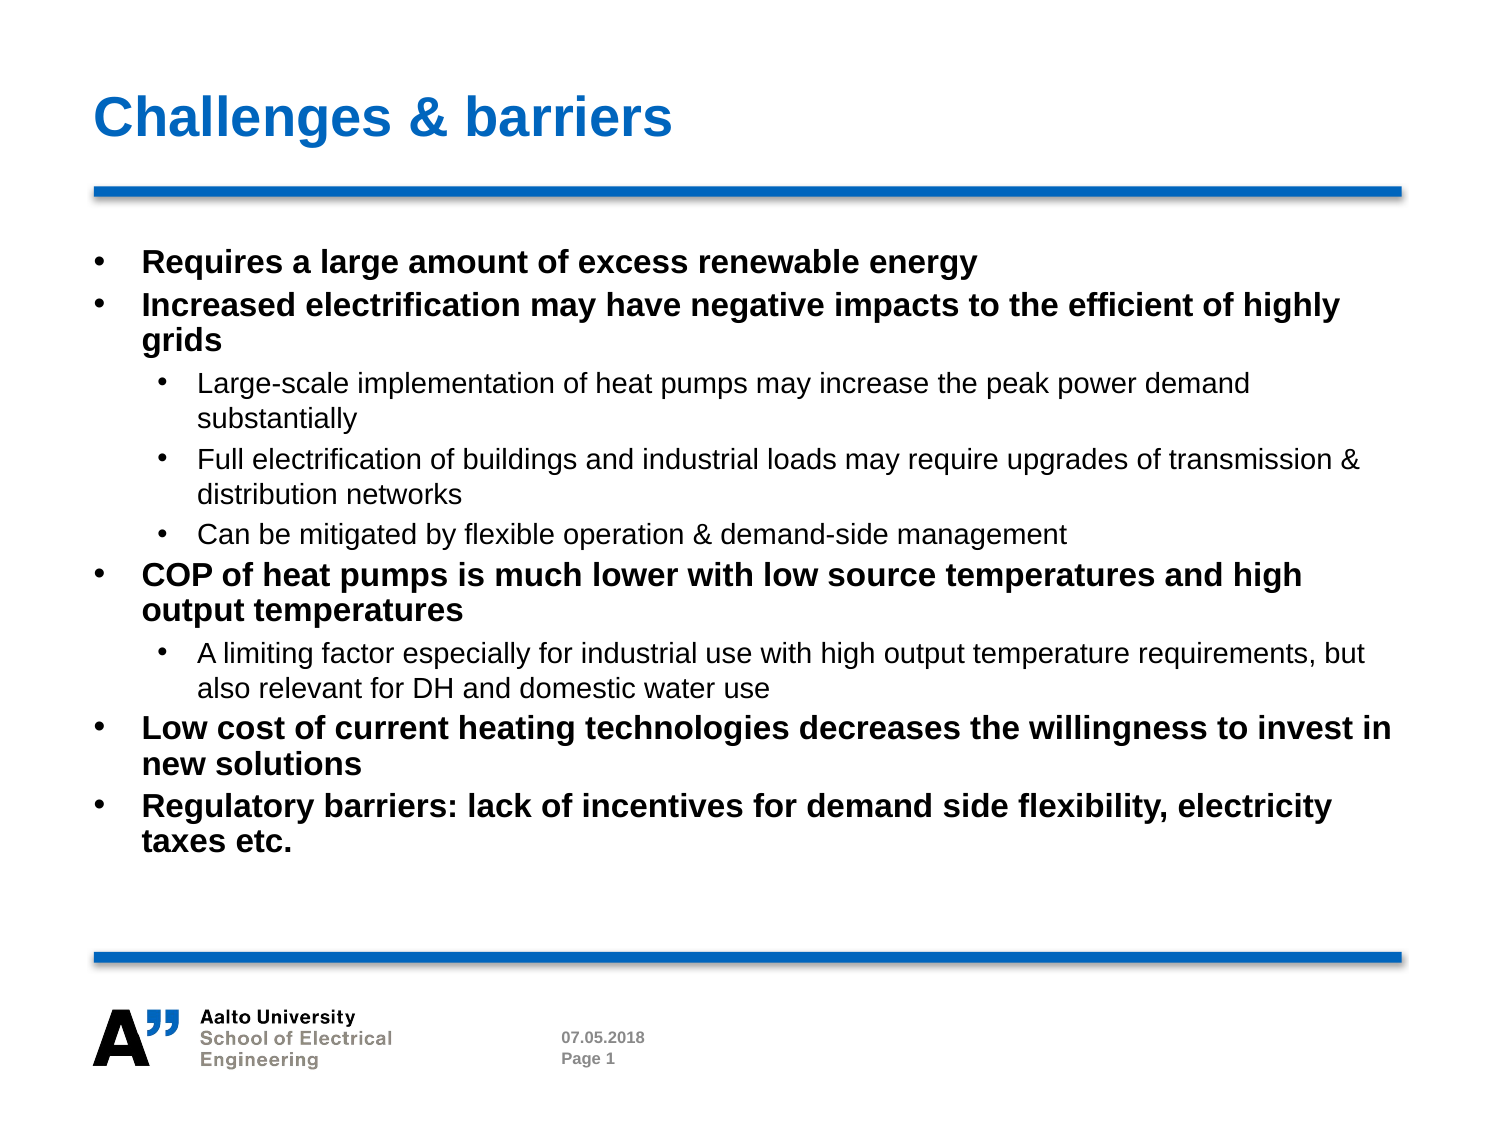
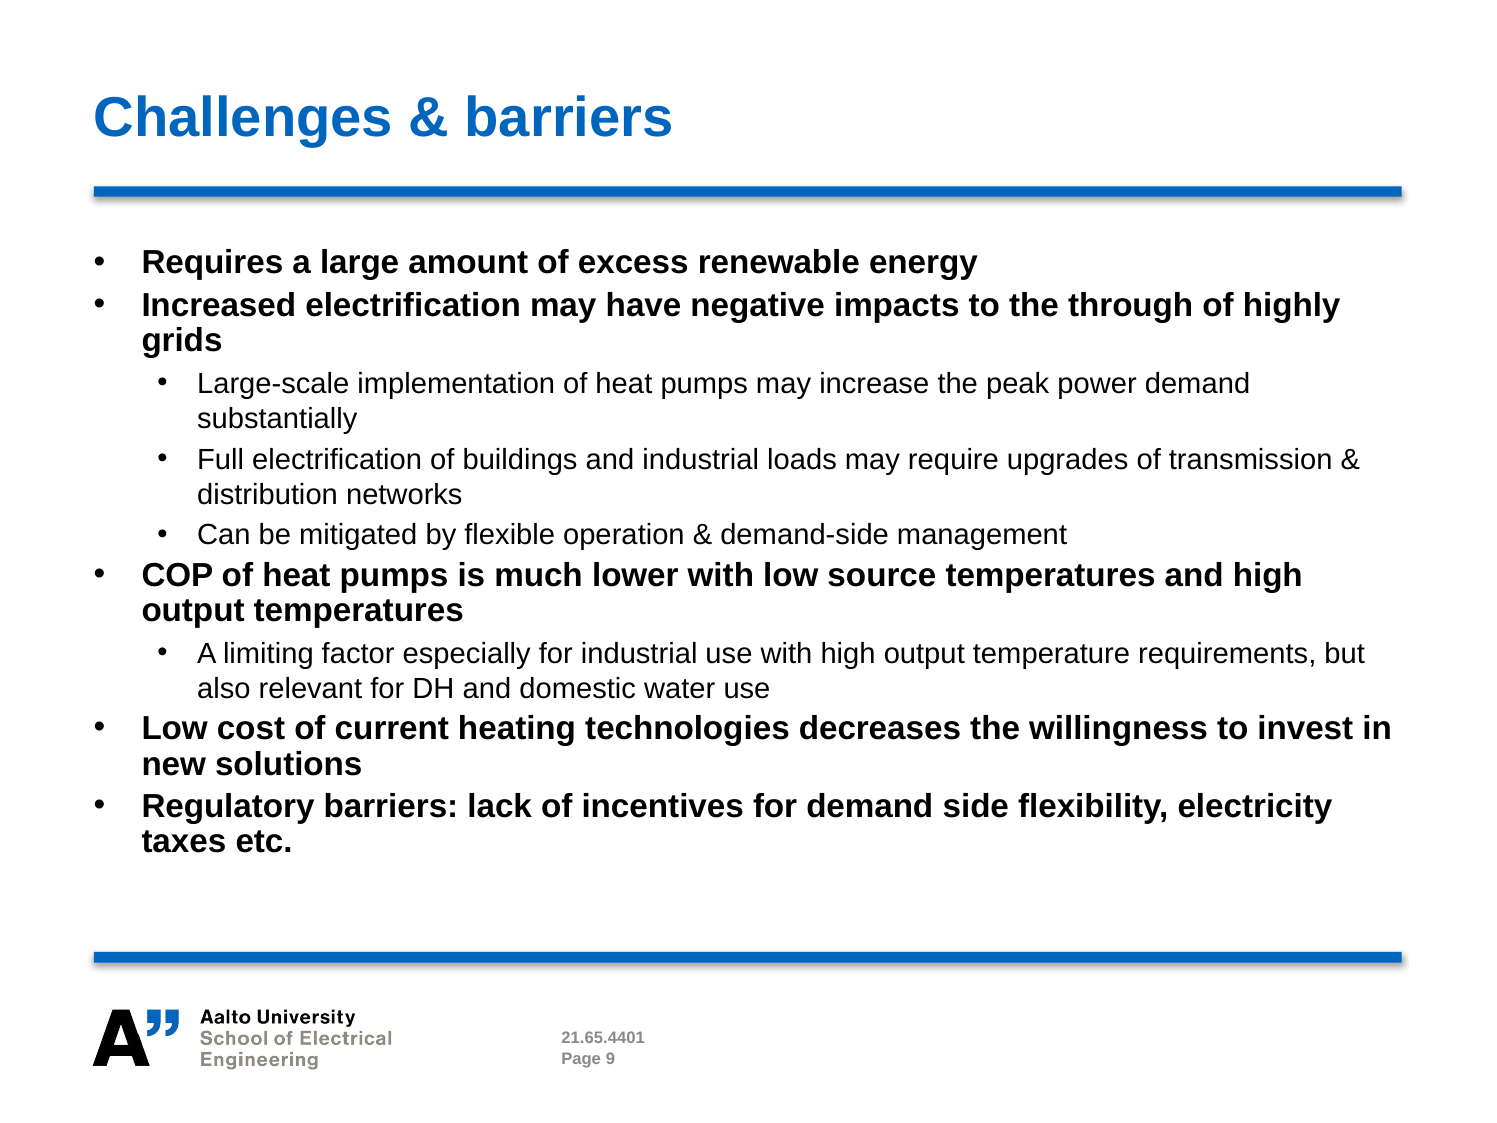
efficient: efficient -> through
07.05.2018: 07.05.2018 -> 21.65.4401
1: 1 -> 9
